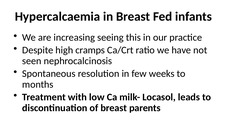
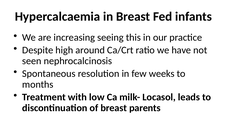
cramps: cramps -> around
